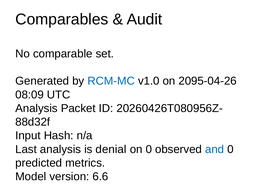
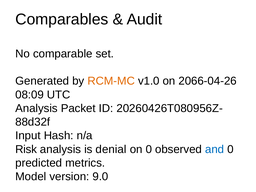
RCM-MC colour: blue -> orange
2095-04-26: 2095-04-26 -> 2066-04-26
Last: Last -> Risk
6.6: 6.6 -> 9.0
